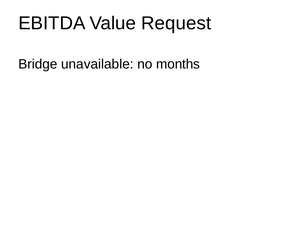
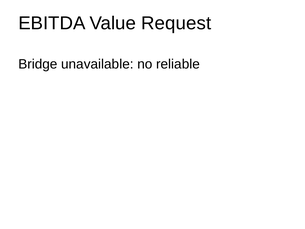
months: months -> reliable
